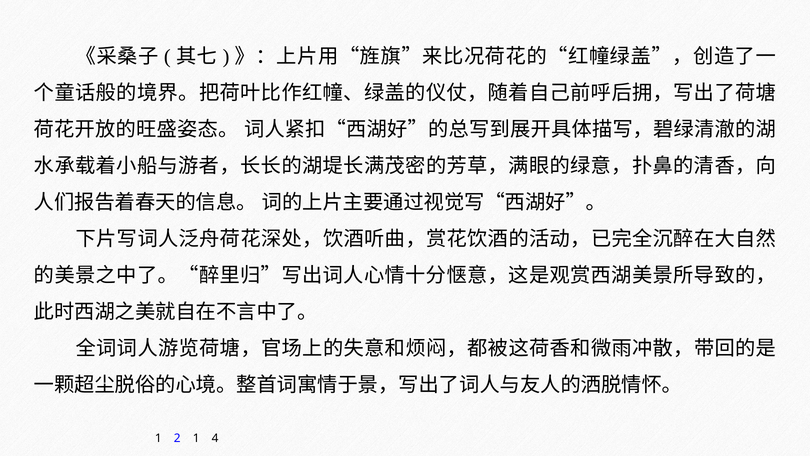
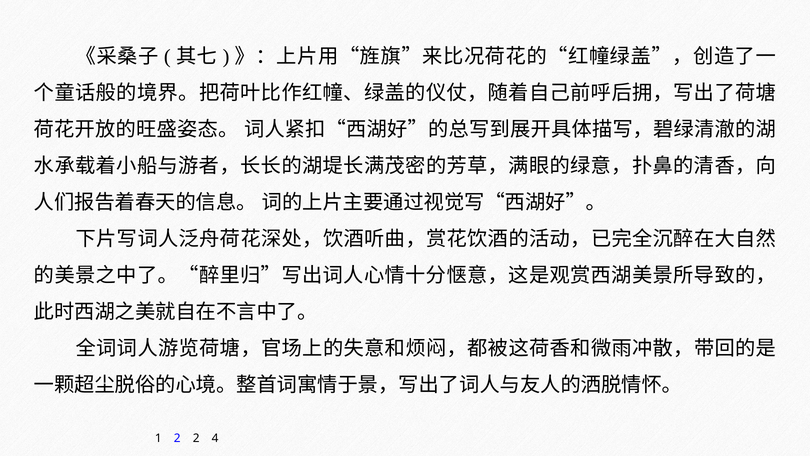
2 1: 1 -> 2
